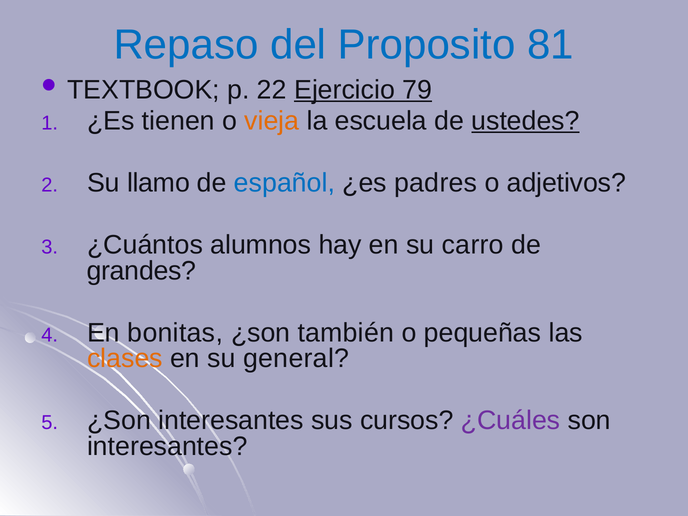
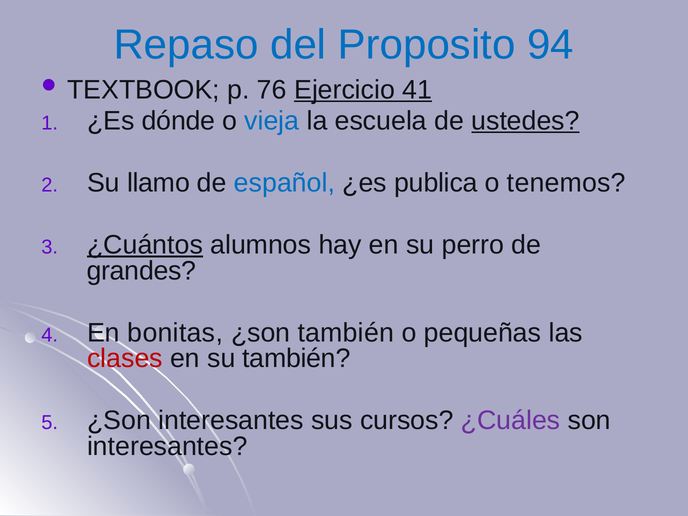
81: 81 -> 94
22: 22 -> 76
79: 79 -> 41
tienen: tienen -> dónde
vieja colour: orange -> blue
padres: padres -> publica
adjetivos: adjetivos -> tenemos
¿Cuántos underline: none -> present
carro: carro -> perro
clases colour: orange -> red
su general: general -> también
